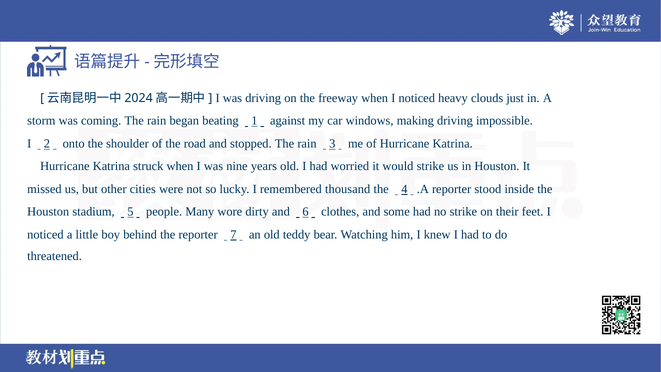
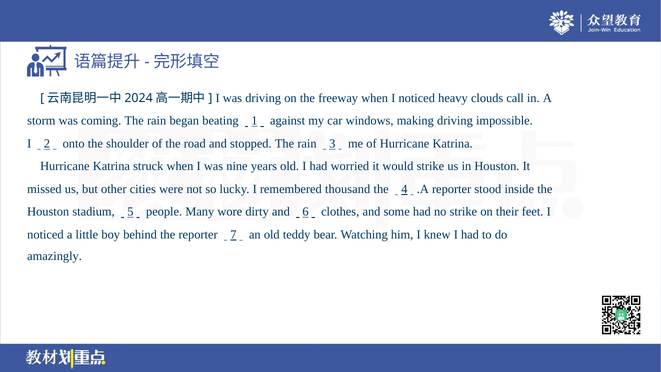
just: just -> call
threatened: threatened -> amazingly
